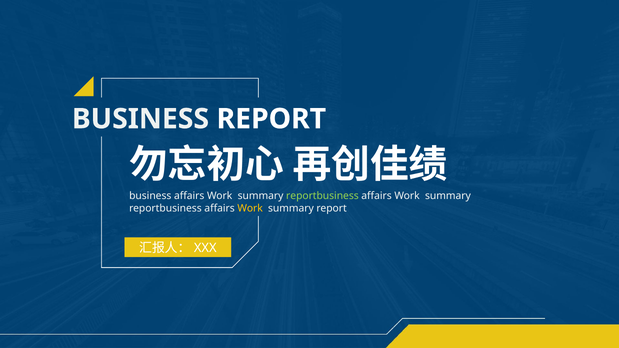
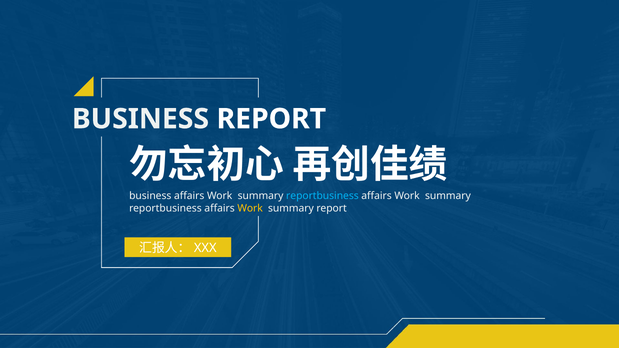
reportbusiness at (322, 196) colour: light green -> light blue
